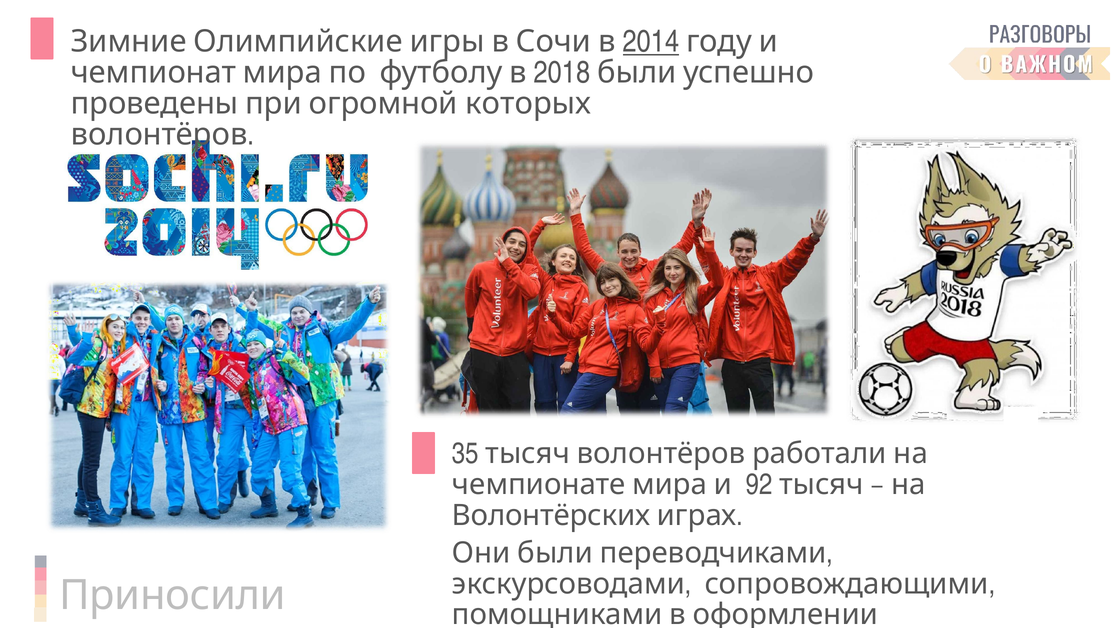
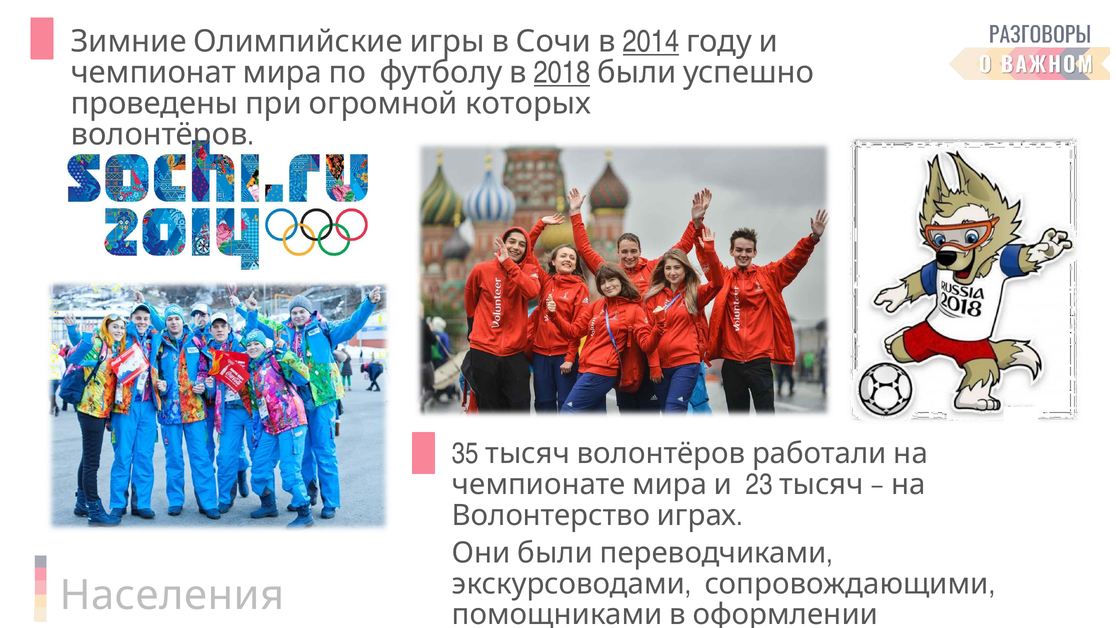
2018 underline: none -> present
92: 92 -> 23
Волонтёрских: Волонтёрских -> Волонтерство
Приносили: Приносили -> Населения
